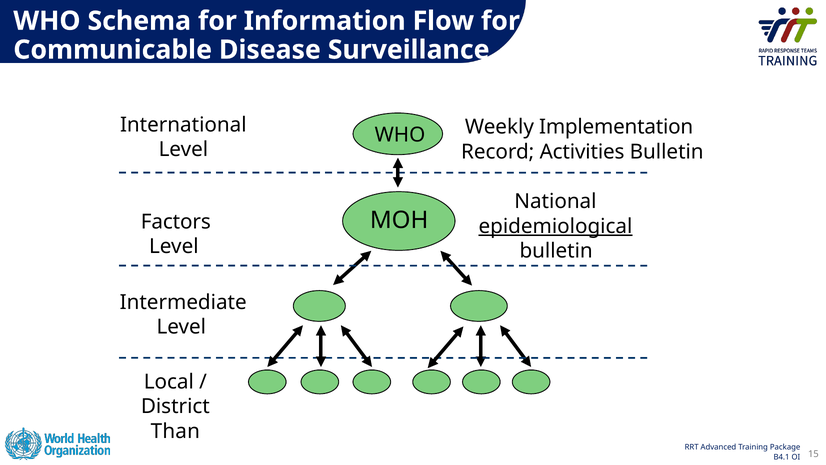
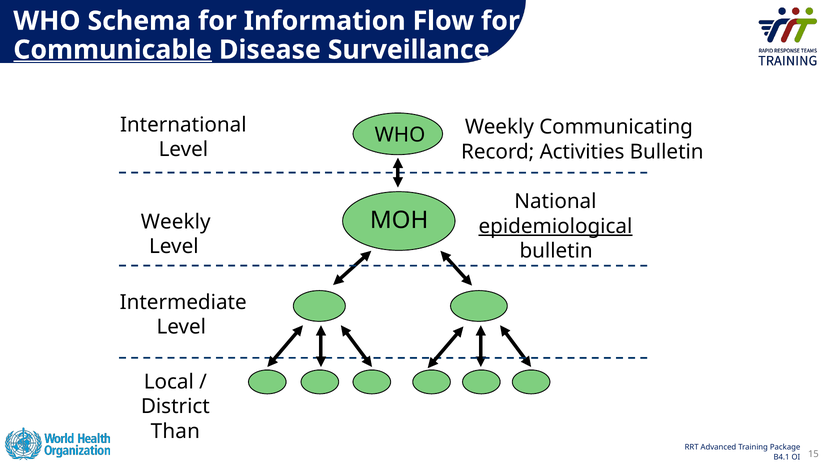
Communicable underline: none -> present
Implementation: Implementation -> Communicating
Factors at (176, 222): Factors -> Weekly
